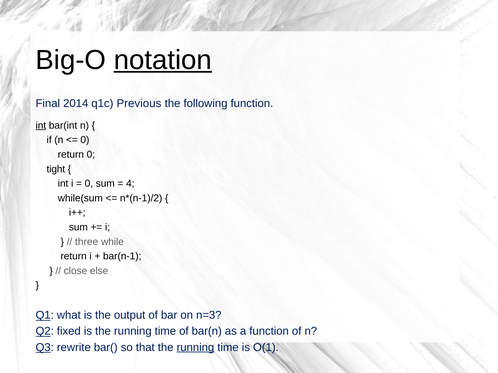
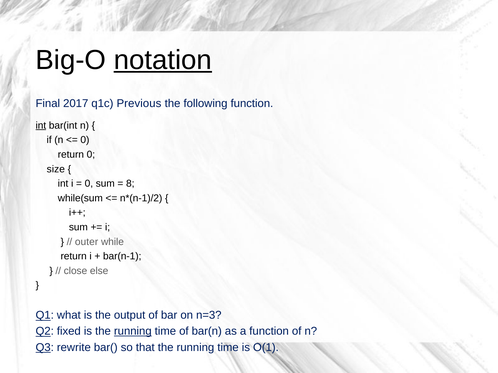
2014: 2014 -> 2017
tight: tight -> size
4: 4 -> 8
three: three -> outer
running at (133, 332) underline: none -> present
running at (195, 348) underline: present -> none
